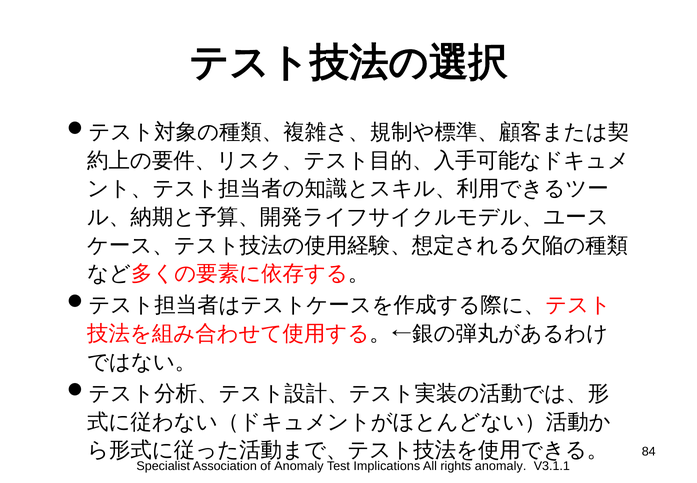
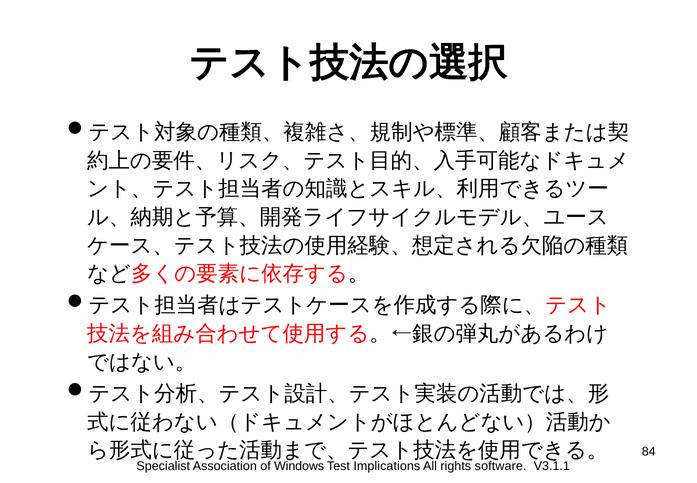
of Anomaly: Anomaly -> Windows
rights anomaly: anomaly -> software
